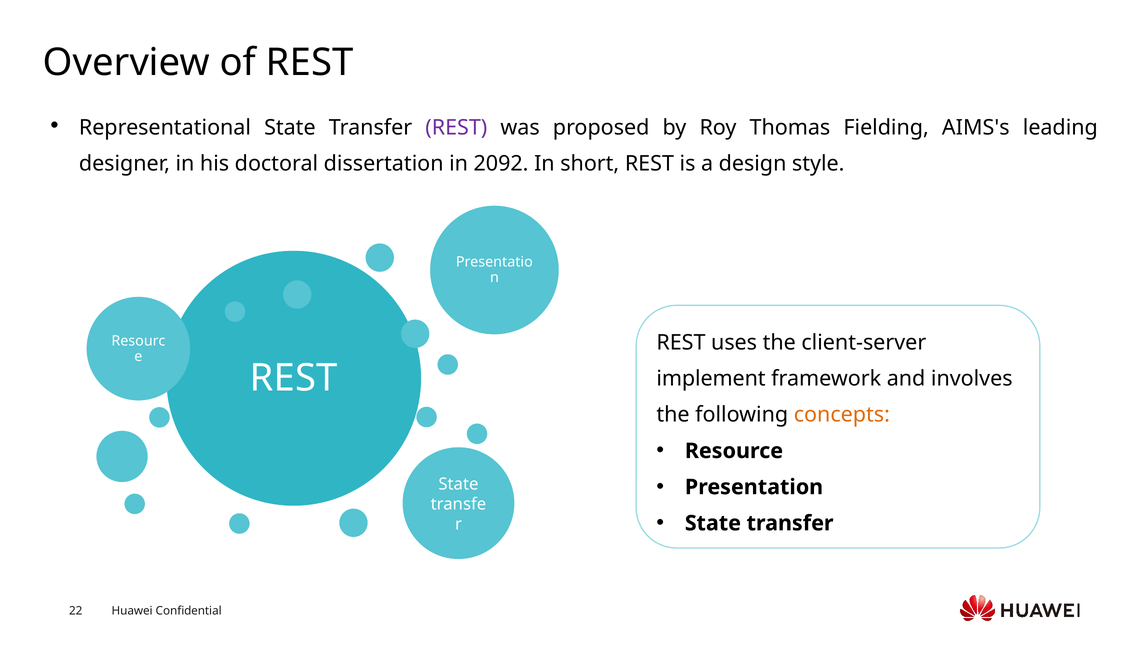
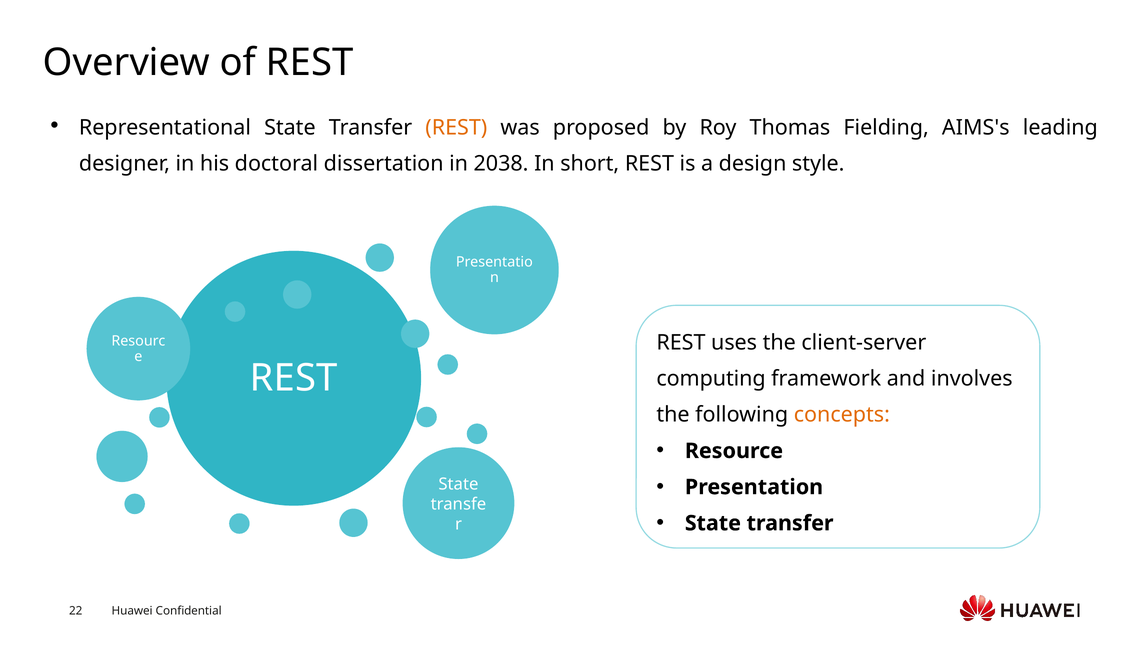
REST at (456, 128) colour: purple -> orange
2092: 2092 -> 2038
implement: implement -> computing
